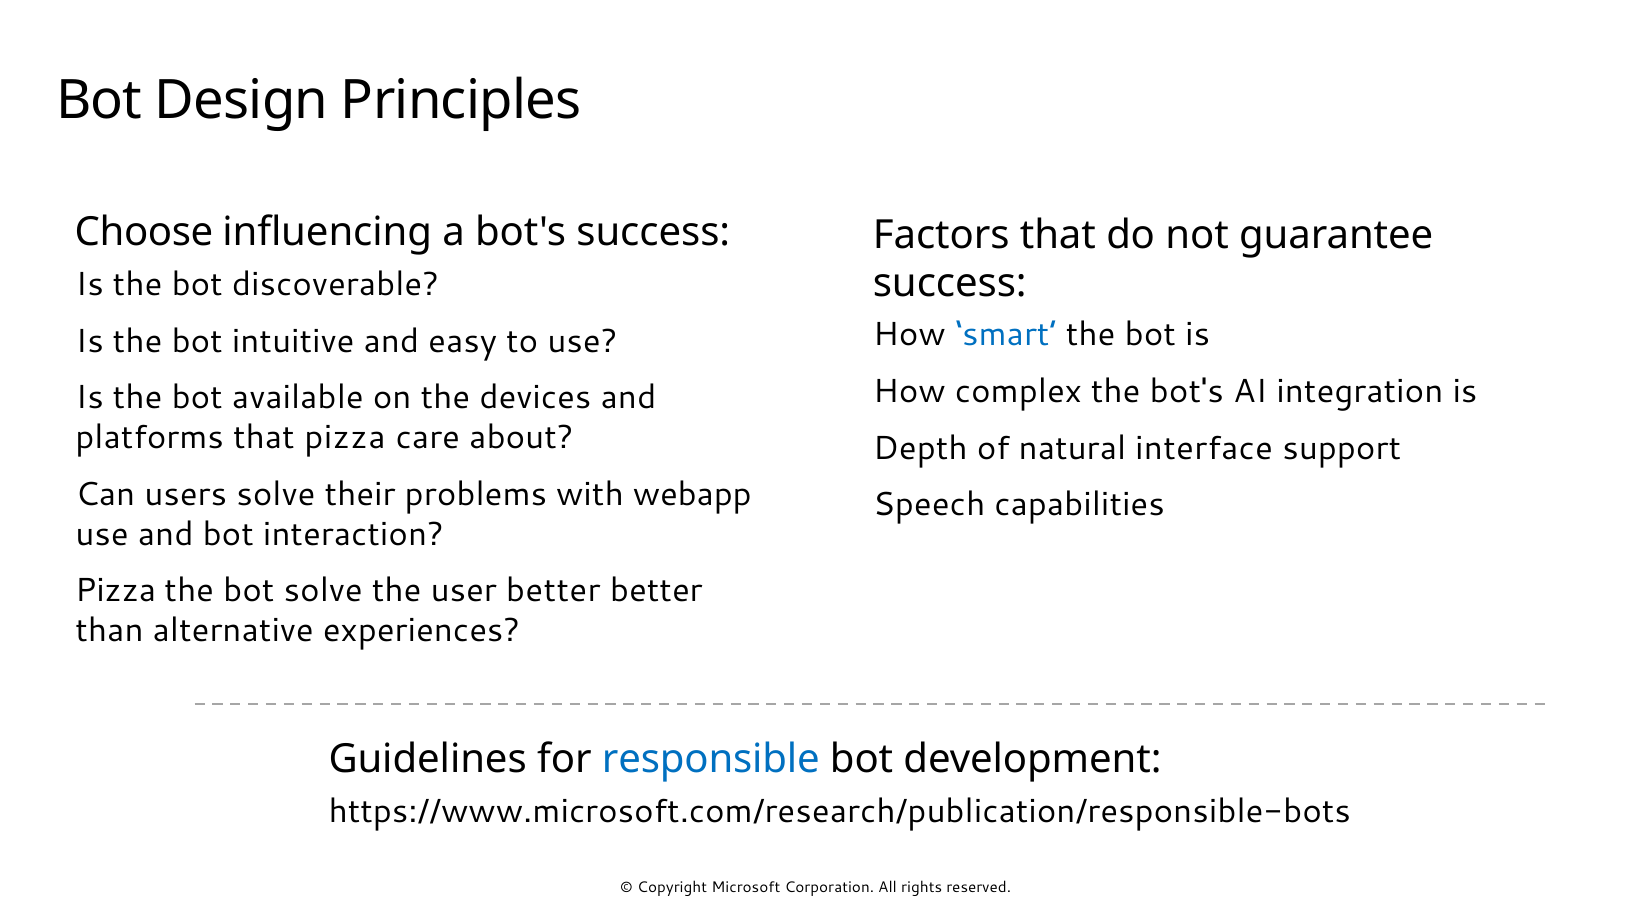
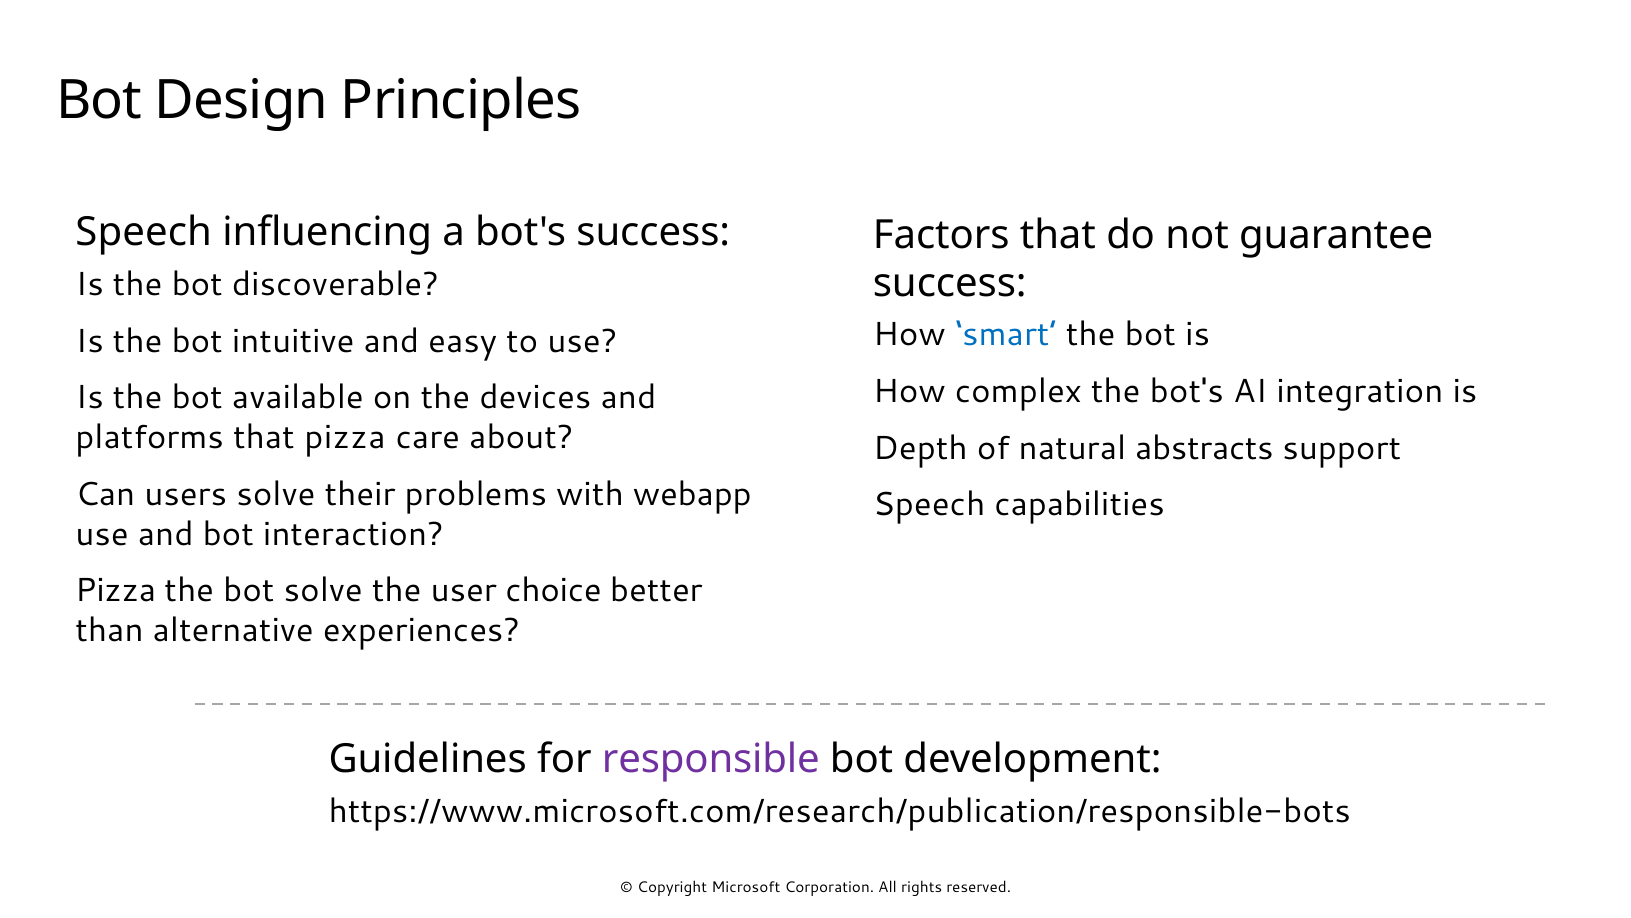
Choose at (144, 232): Choose -> Speech
interface: interface -> abstracts
user better: better -> choice
responsible colour: blue -> purple
